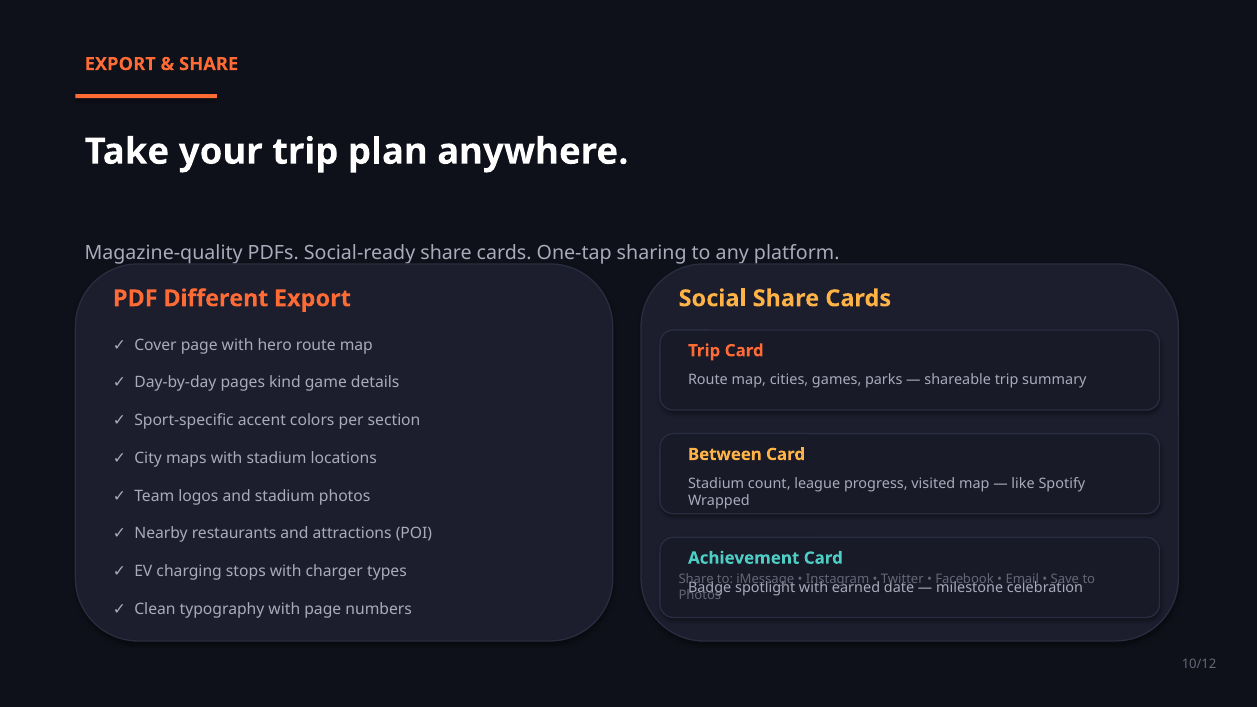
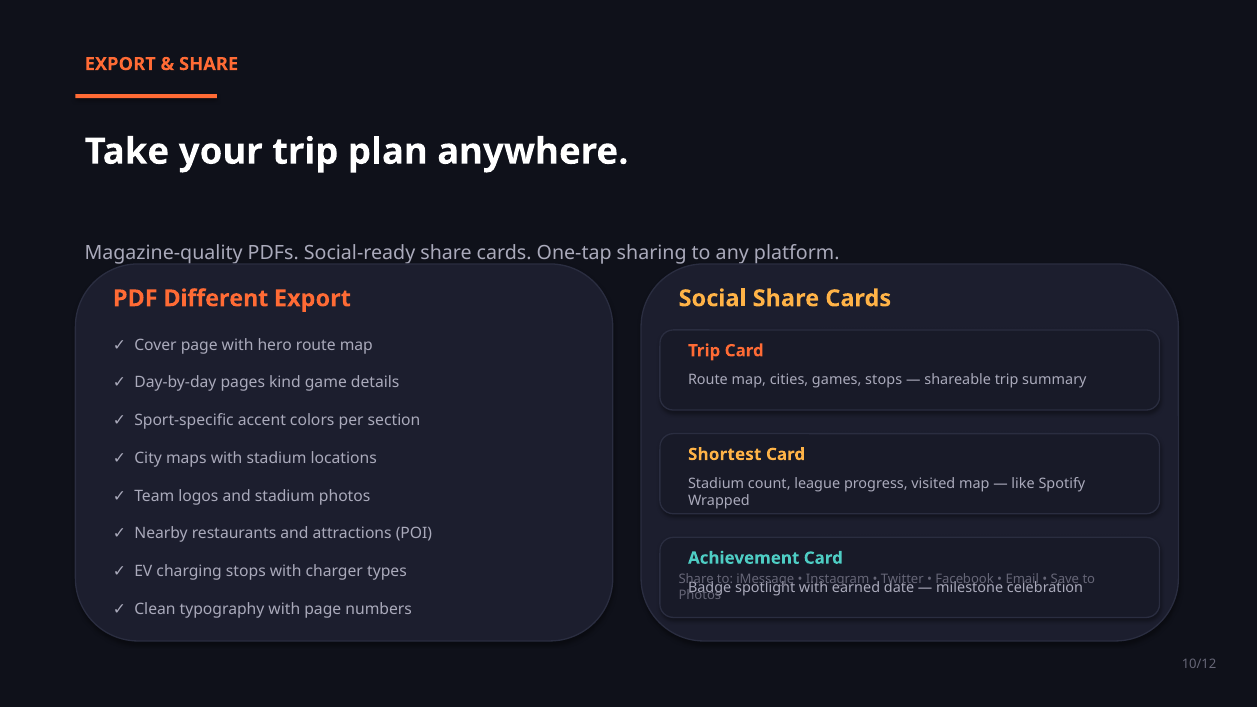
games parks: parks -> stops
Between: Between -> Shortest
